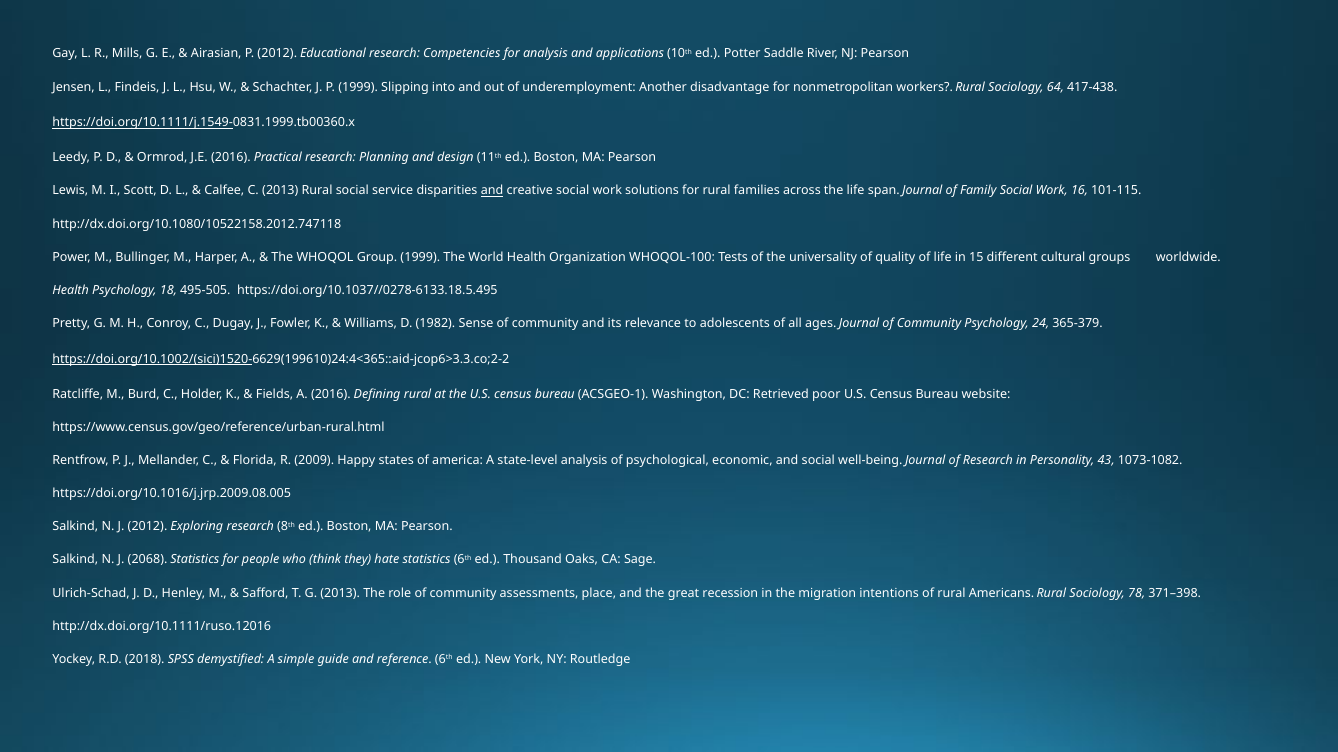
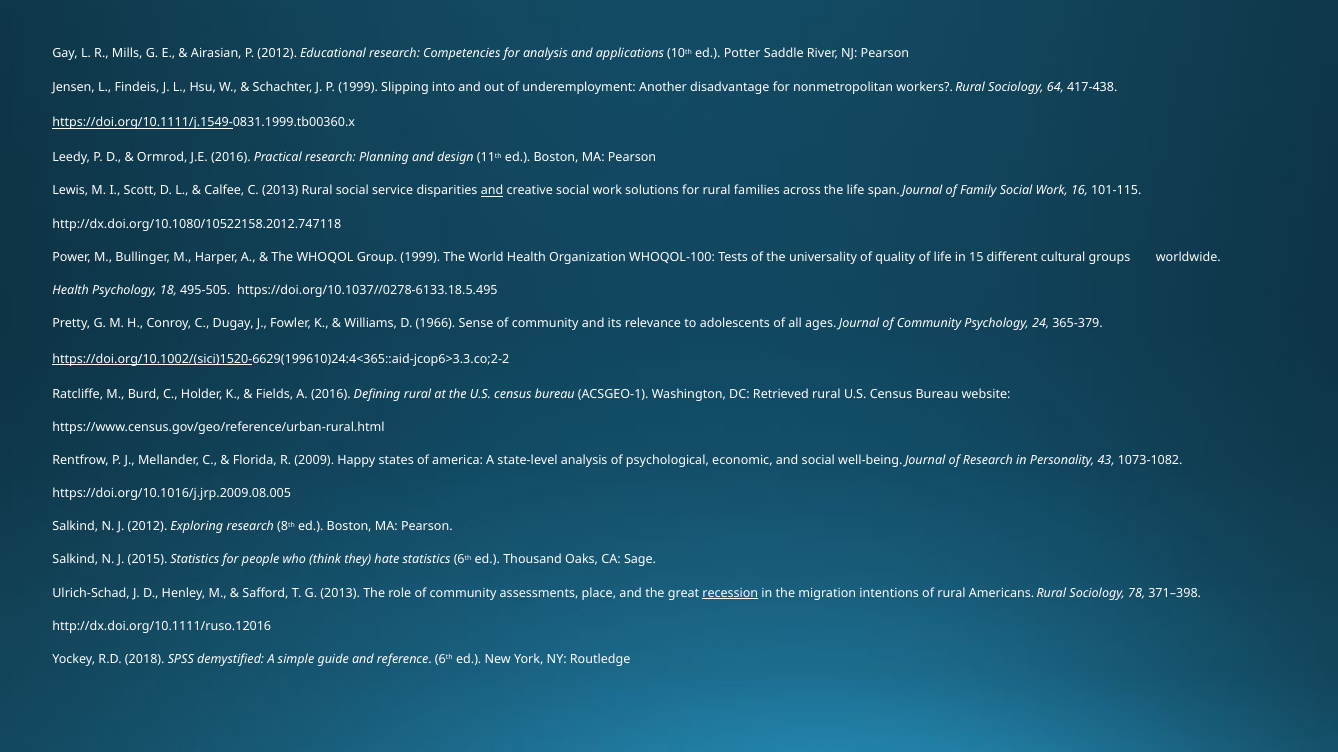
1982: 1982 -> 1966
Retrieved poor: poor -> rural
2068: 2068 -> 2015
recession underline: none -> present
